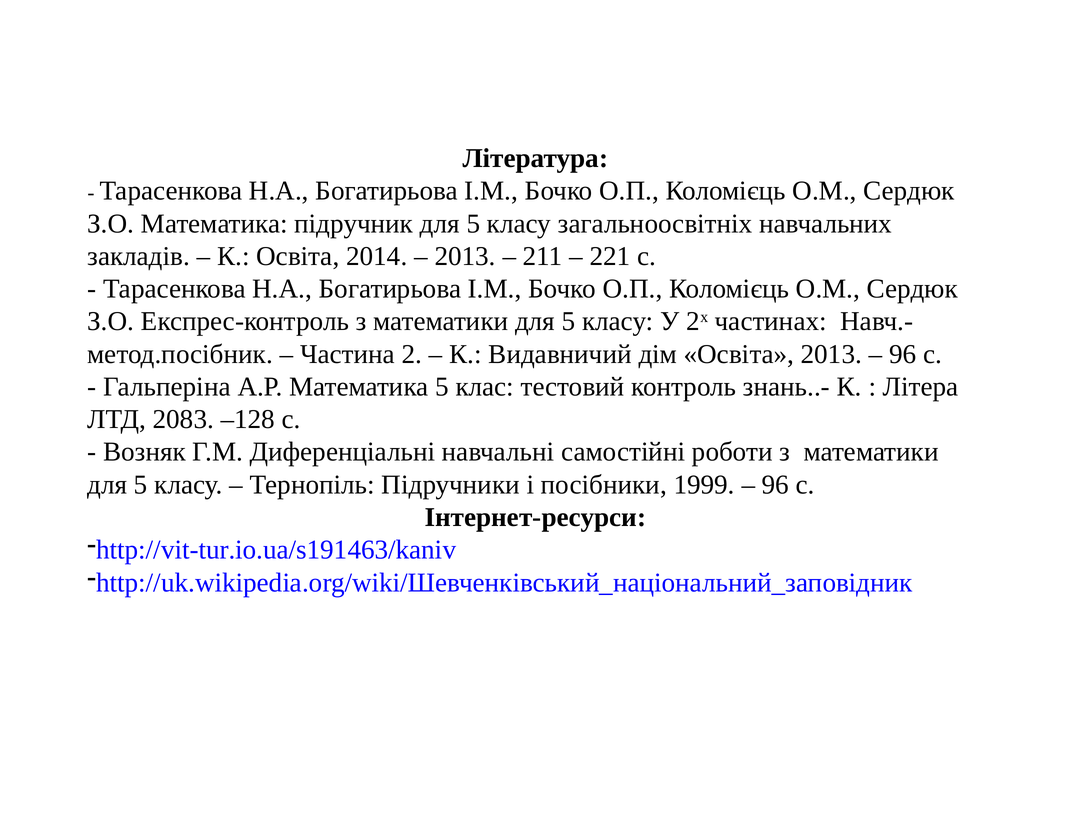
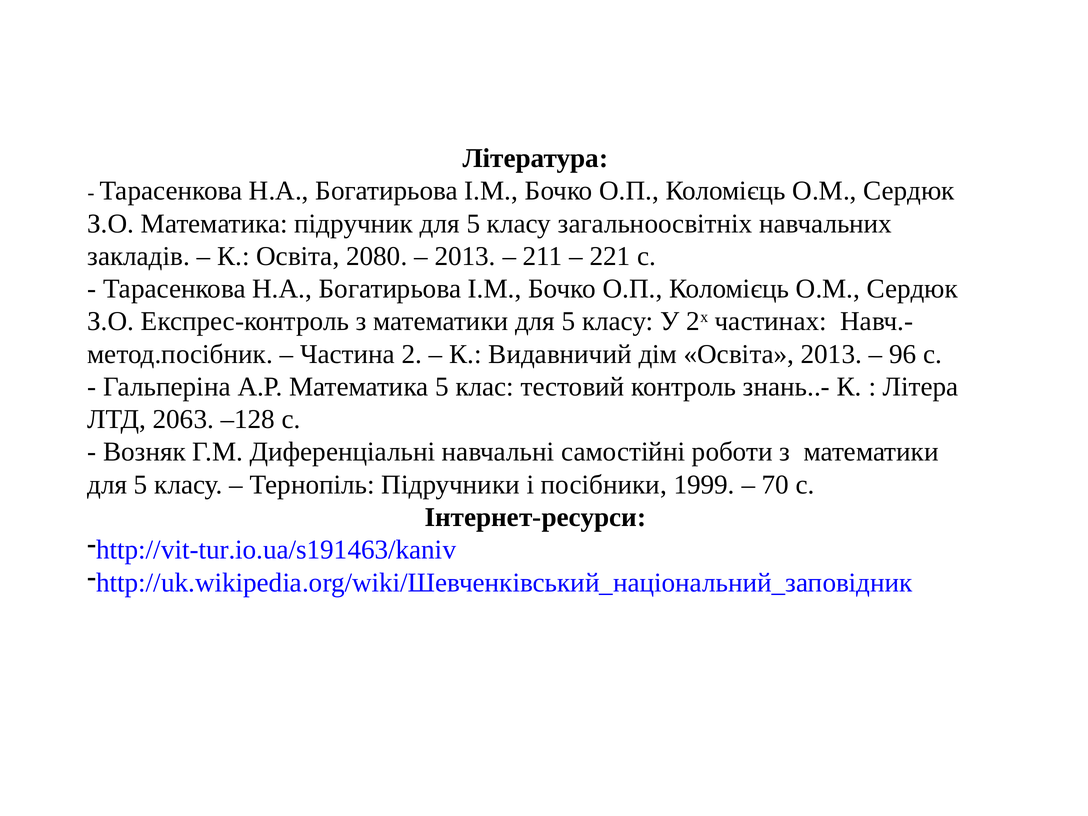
2014: 2014 -> 2080
2083: 2083 -> 2063
96 at (775, 485): 96 -> 70
